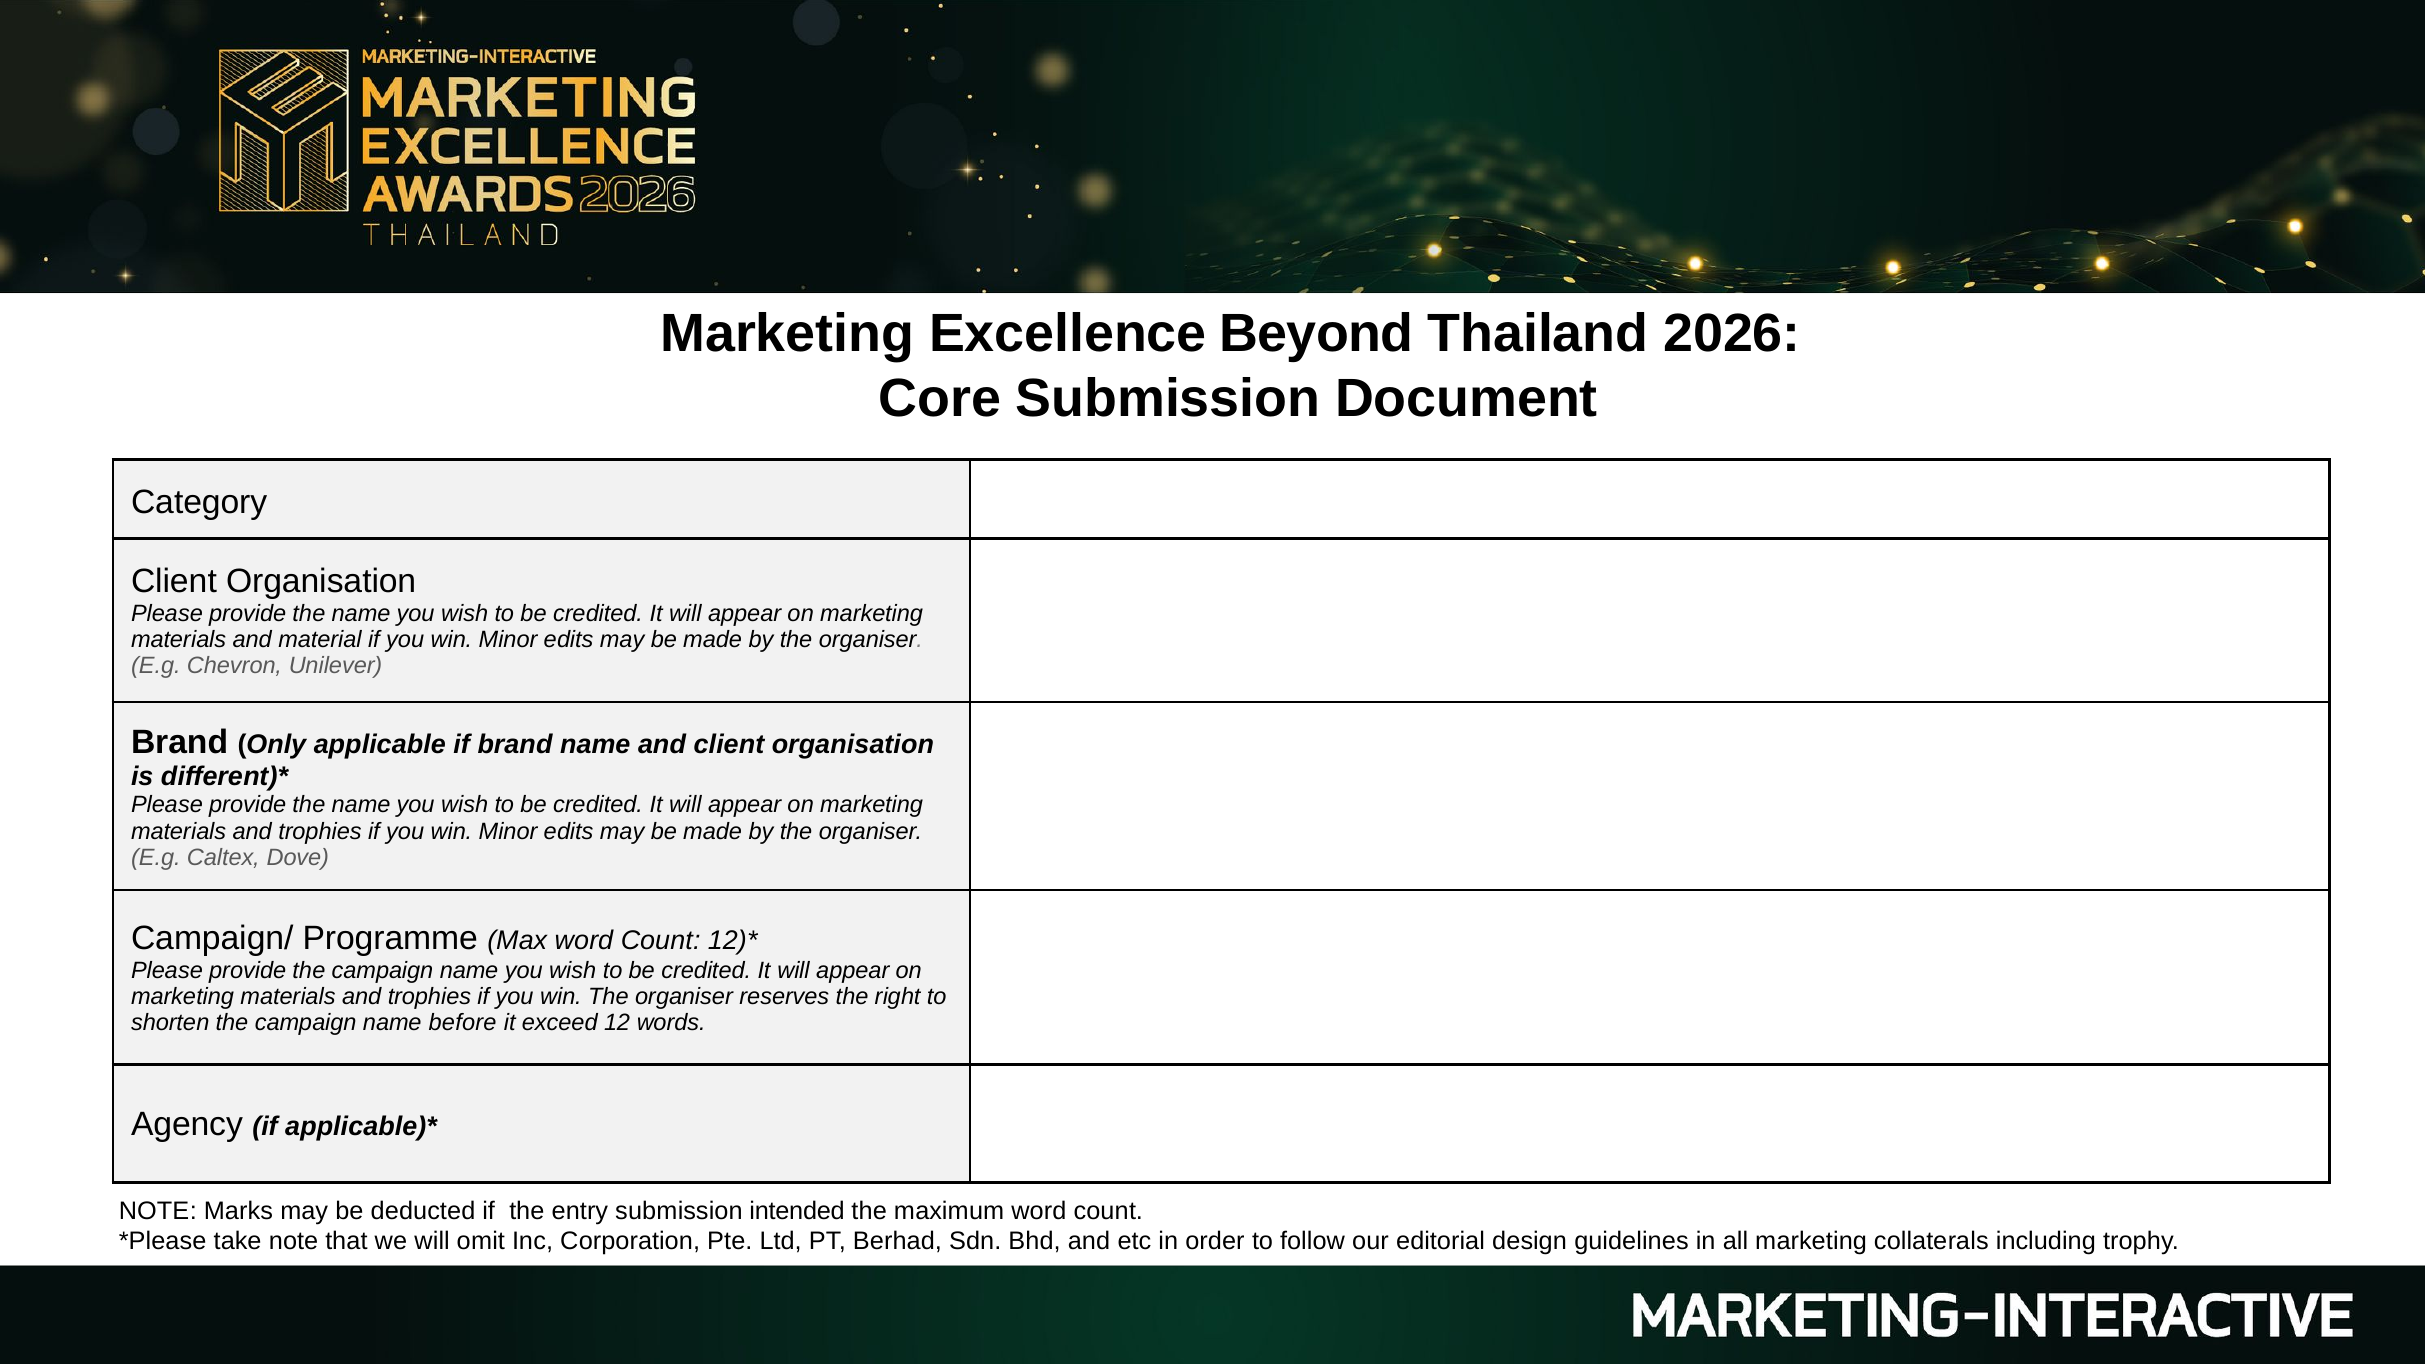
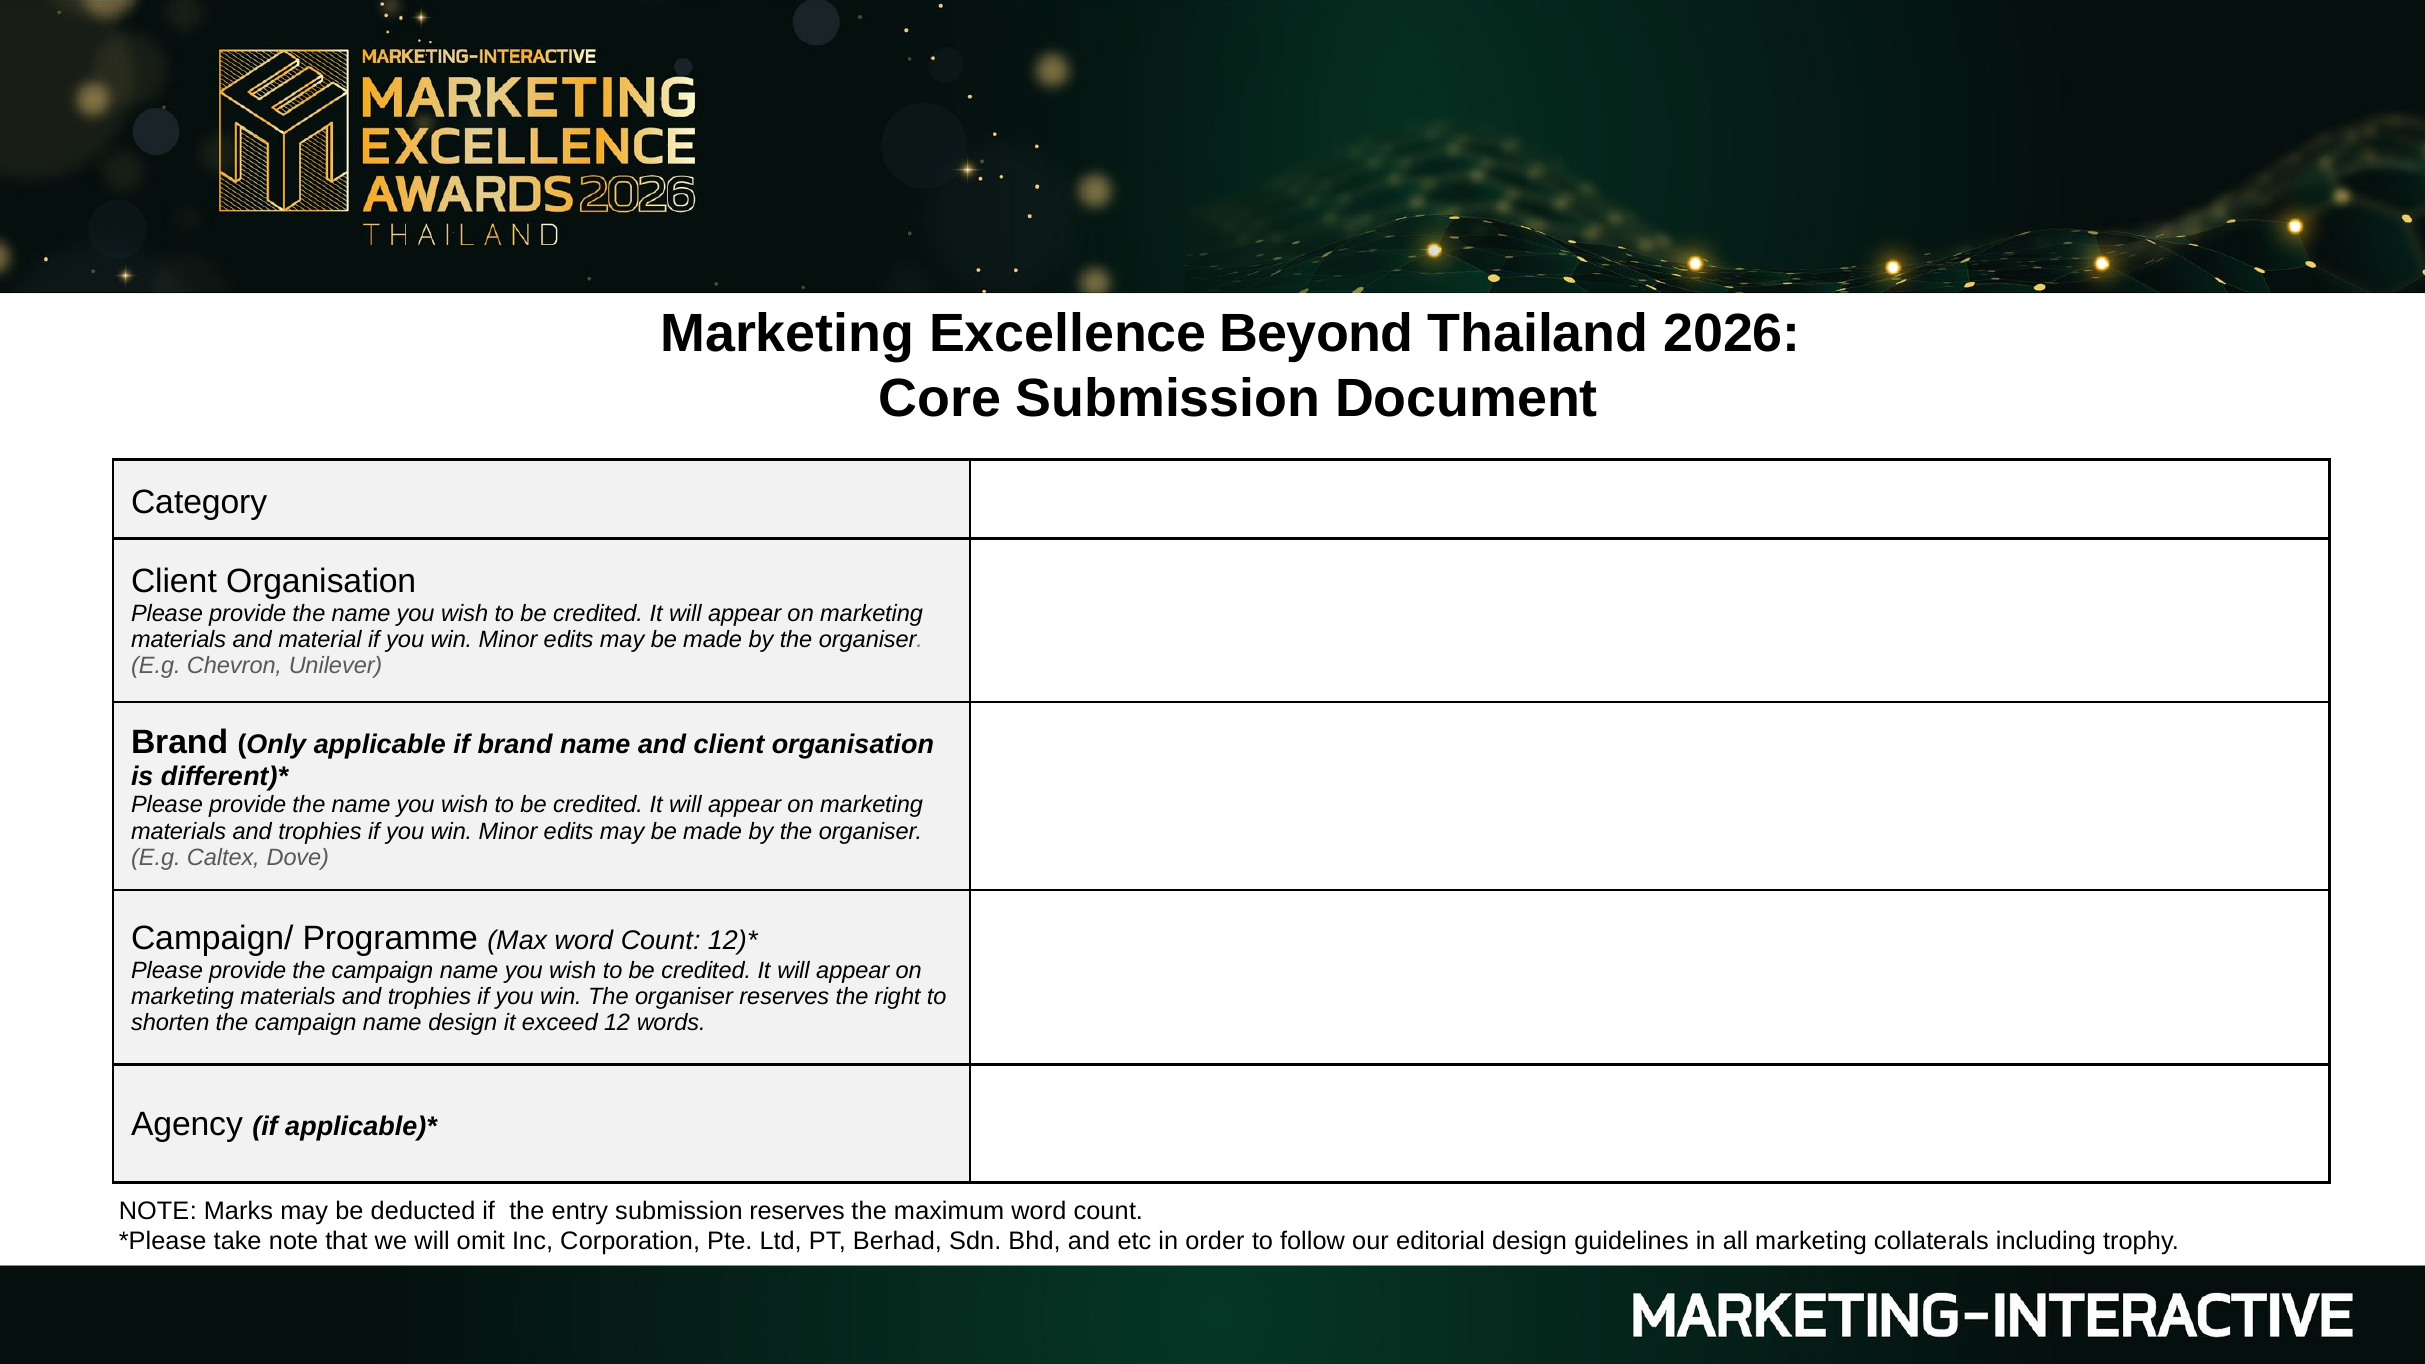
name before: before -> design
submission intended: intended -> reserves
